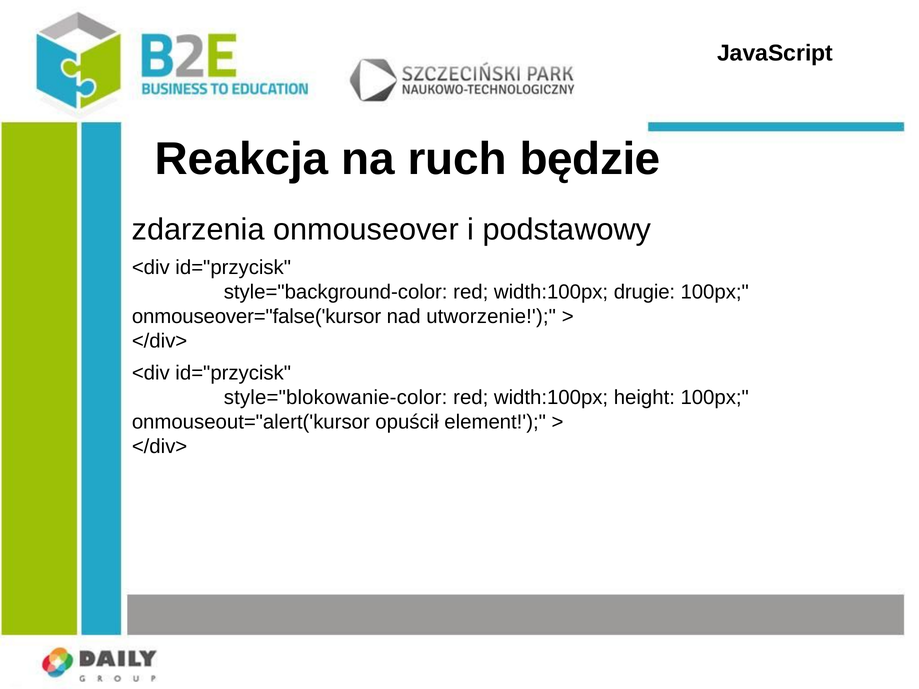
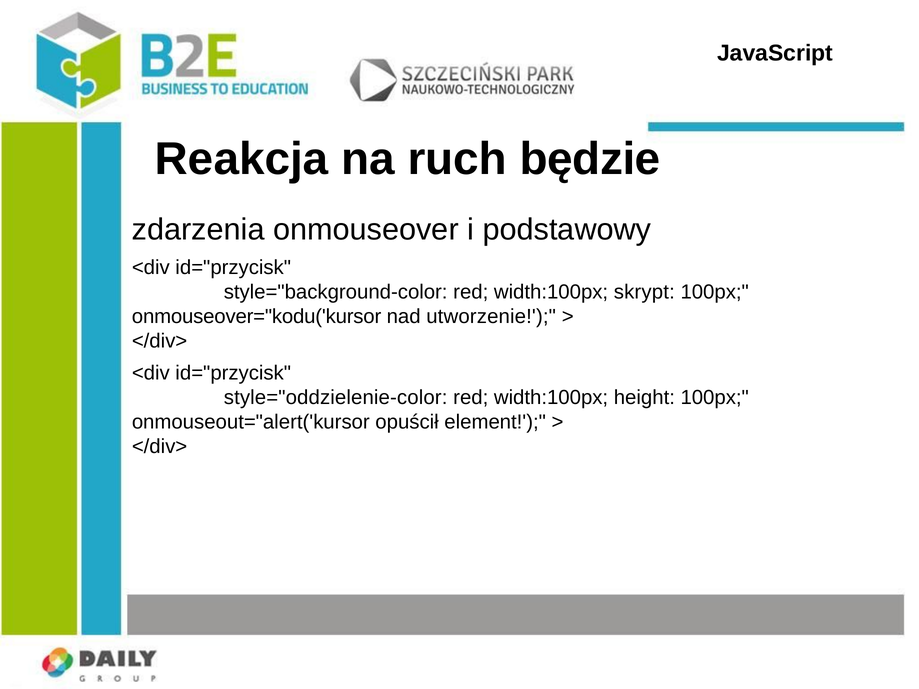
drugie: drugie -> skrypt
onmouseover="false('kursor: onmouseover="false('kursor -> onmouseover="kodu('kursor
style="blokowanie-color: style="blokowanie-color -> style="oddzielenie-color
